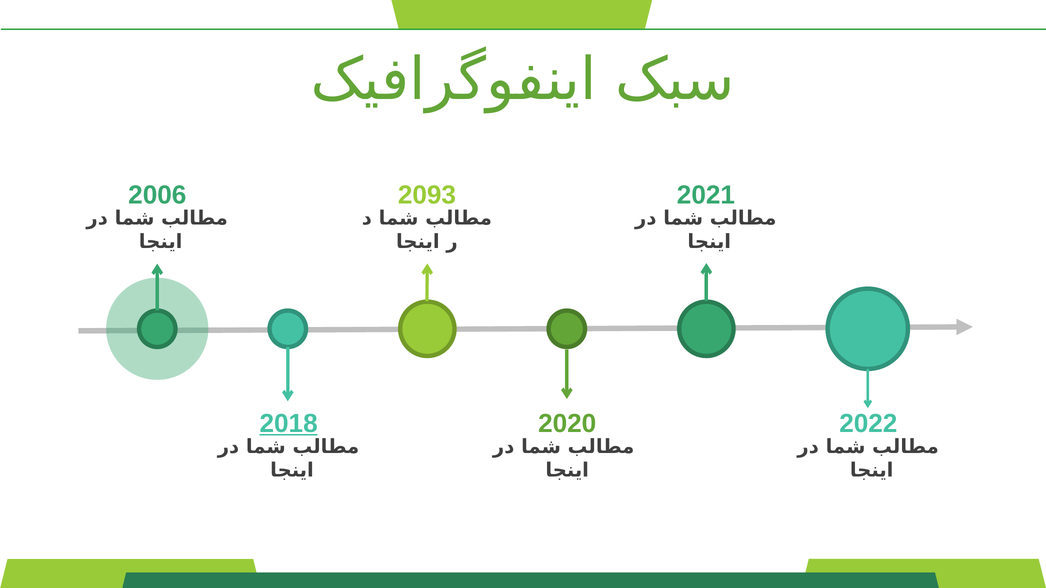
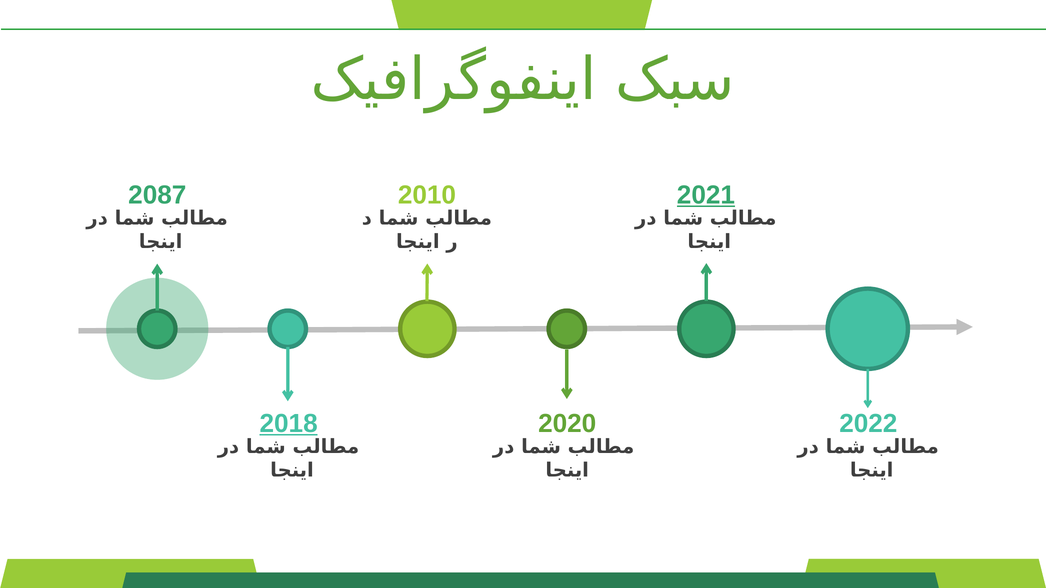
2006: 2006 -> 2087
2093: 2093 -> 2010
2021 underline: none -> present
